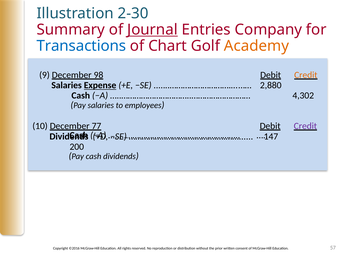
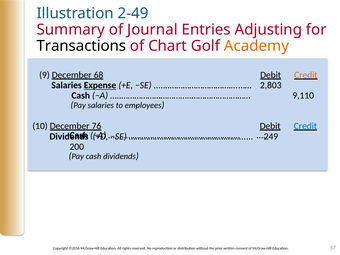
2-30: 2-30 -> 2-49
Journal underline: present -> none
Company: Company -> Adjusting
Transactions colour: blue -> black
98: 98 -> 68
2,880: 2,880 -> 2,803
4,302: 4,302 -> 9,110
77: 77 -> 76
Credit at (305, 126) colour: purple -> blue
147: 147 -> 249
